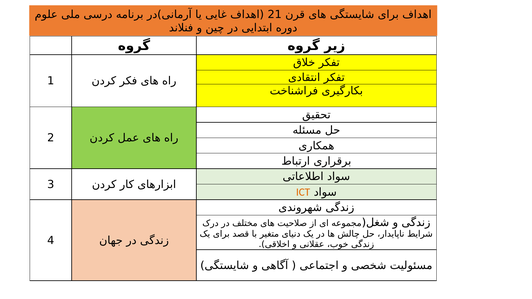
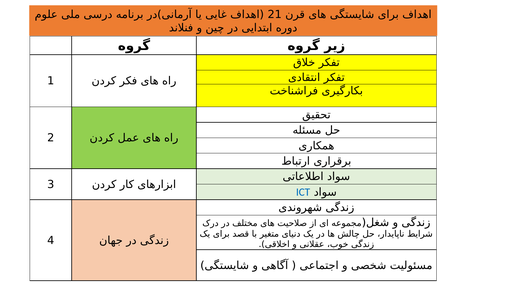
ICT colour: orange -> blue
